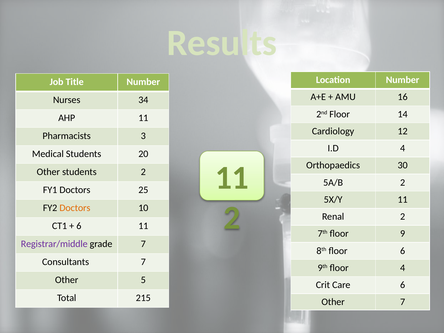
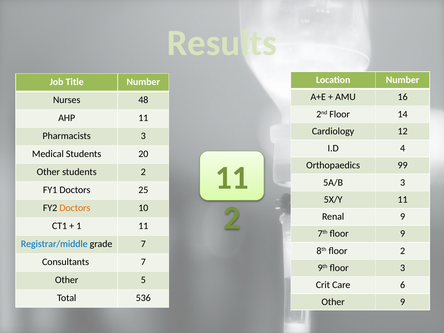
34: 34 -> 48
30: 30 -> 99
5A/B 2: 2 -> 3
Renal 2: 2 -> 9
6 at (79, 226): 6 -> 1
Registrar/middle colour: purple -> blue
floor 6: 6 -> 2
floor 4: 4 -> 3
215: 215 -> 536
Other 7: 7 -> 9
